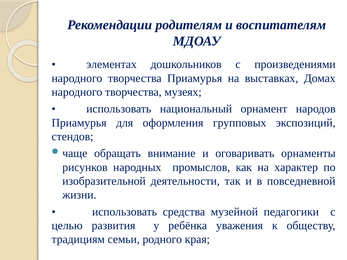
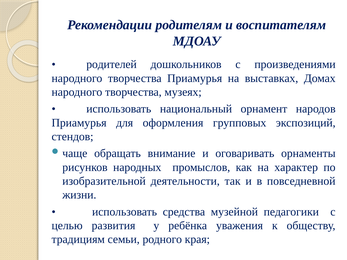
элементах: элементах -> родителей
